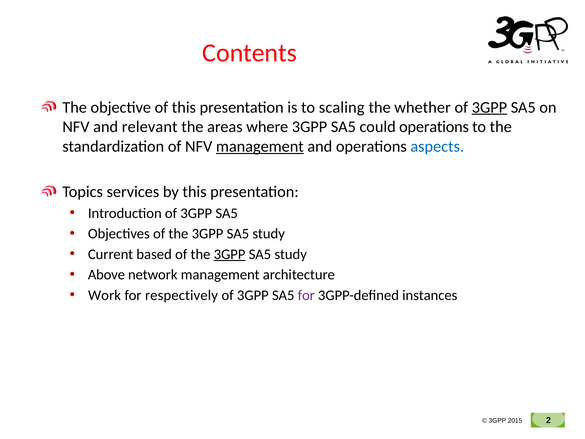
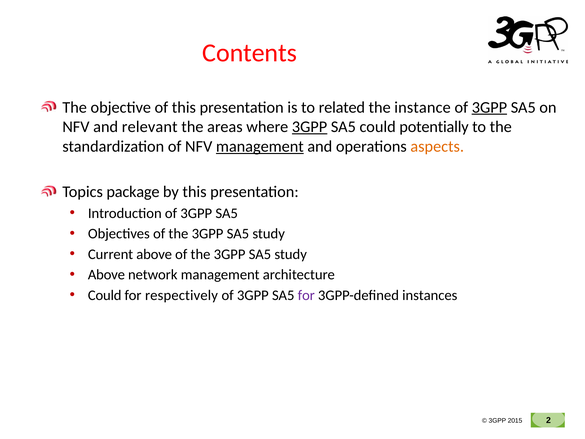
scaling: scaling -> related
whether: whether -> instance
3GPP at (310, 127) underline: none -> present
could operations: operations -> potentially
aspects colour: blue -> orange
services: services -> package
Current based: based -> above
3GPP at (230, 254) underline: present -> none
Work at (105, 295): Work -> Could
